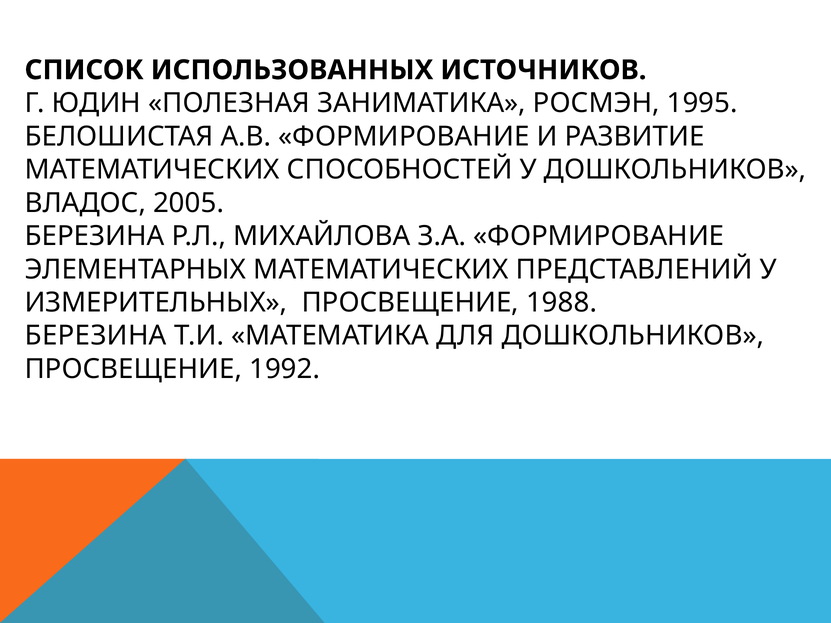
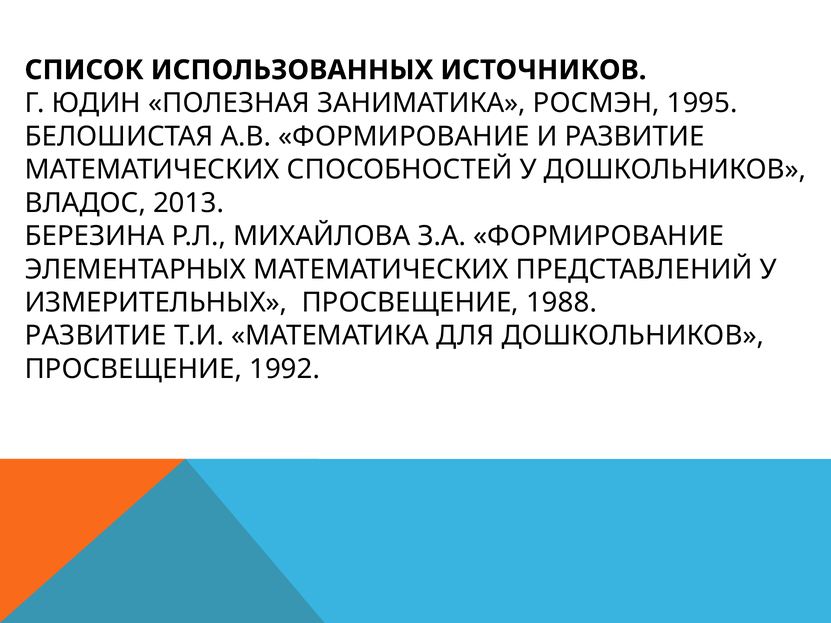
2005: 2005 -> 2013
БЕРЕЗИНА at (96, 336): БЕРЕЗИНА -> РАЗВИТИЕ
